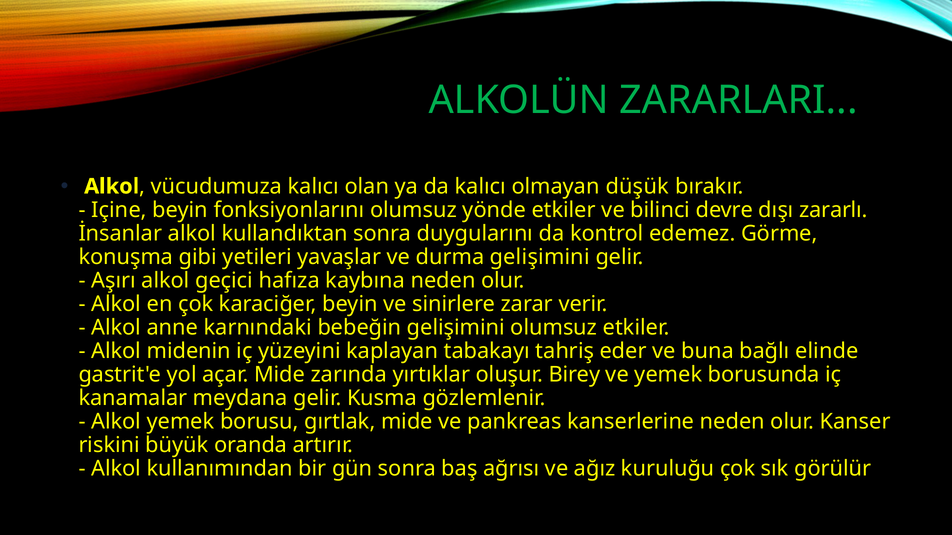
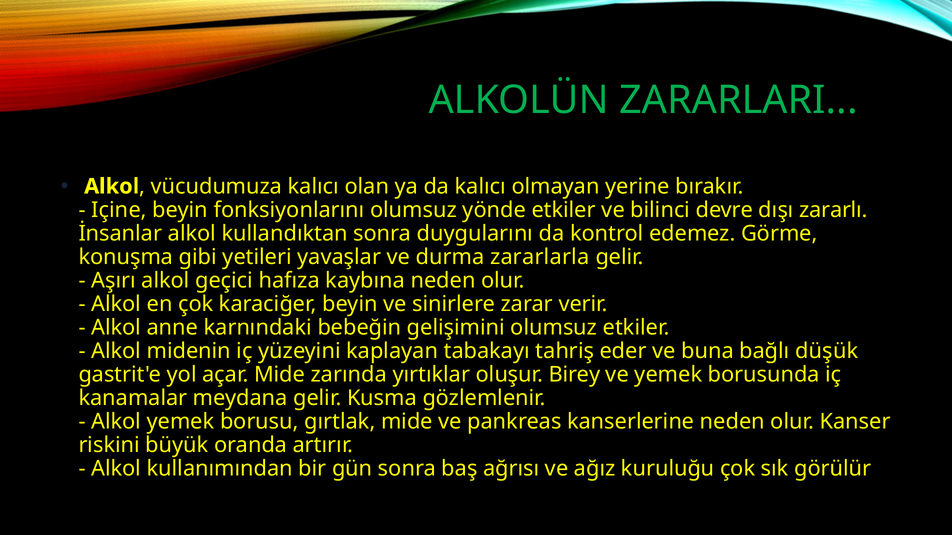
düşük: düşük -> yerine
durma gelişimini: gelişimini -> zararlarla
elinde: elinde -> düşük
